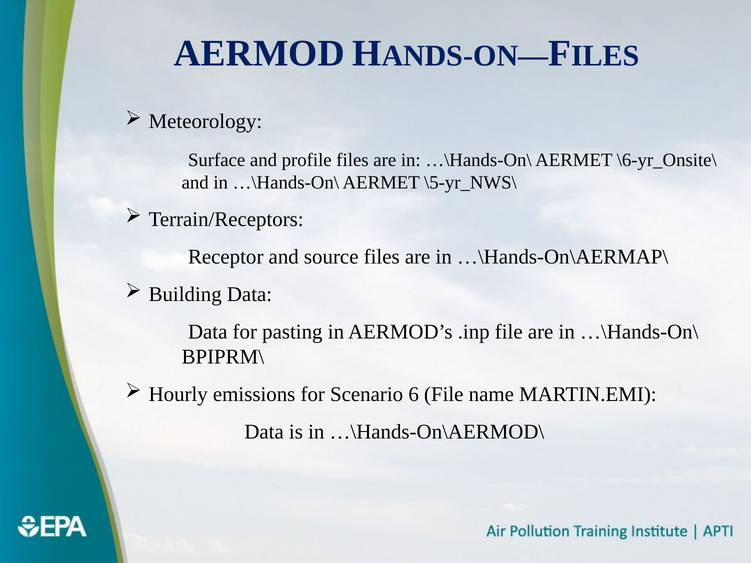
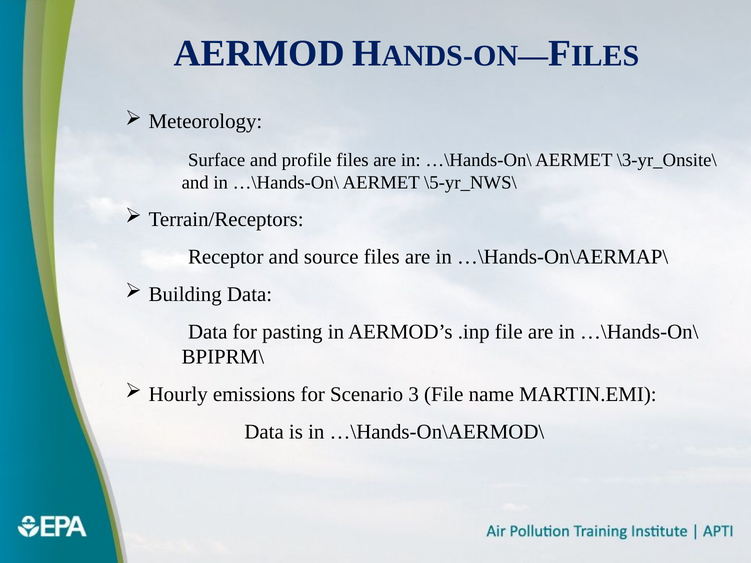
\6-yr_Onsite\: \6-yr_Onsite\ -> \3-yr_Onsite\
6: 6 -> 3
